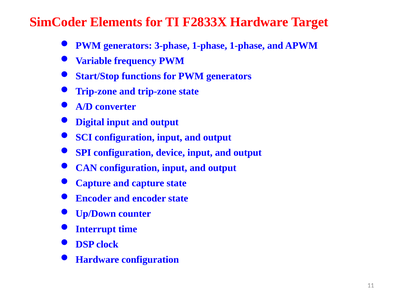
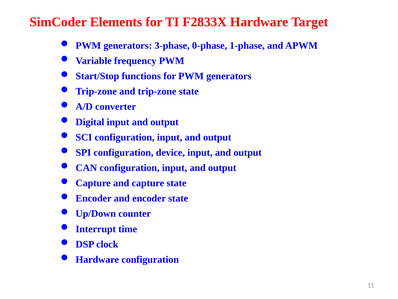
3-phase 1-phase: 1-phase -> 0-phase
